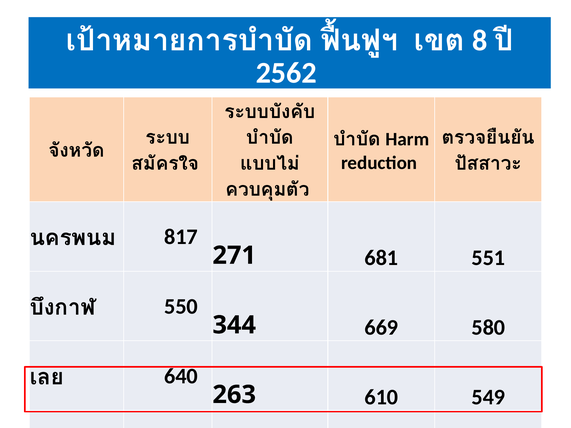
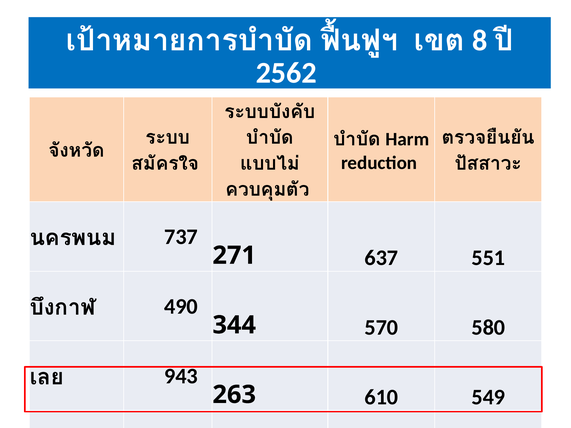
817: 817 -> 737
681: 681 -> 637
550: 550 -> 490
669: 669 -> 570
640: 640 -> 943
